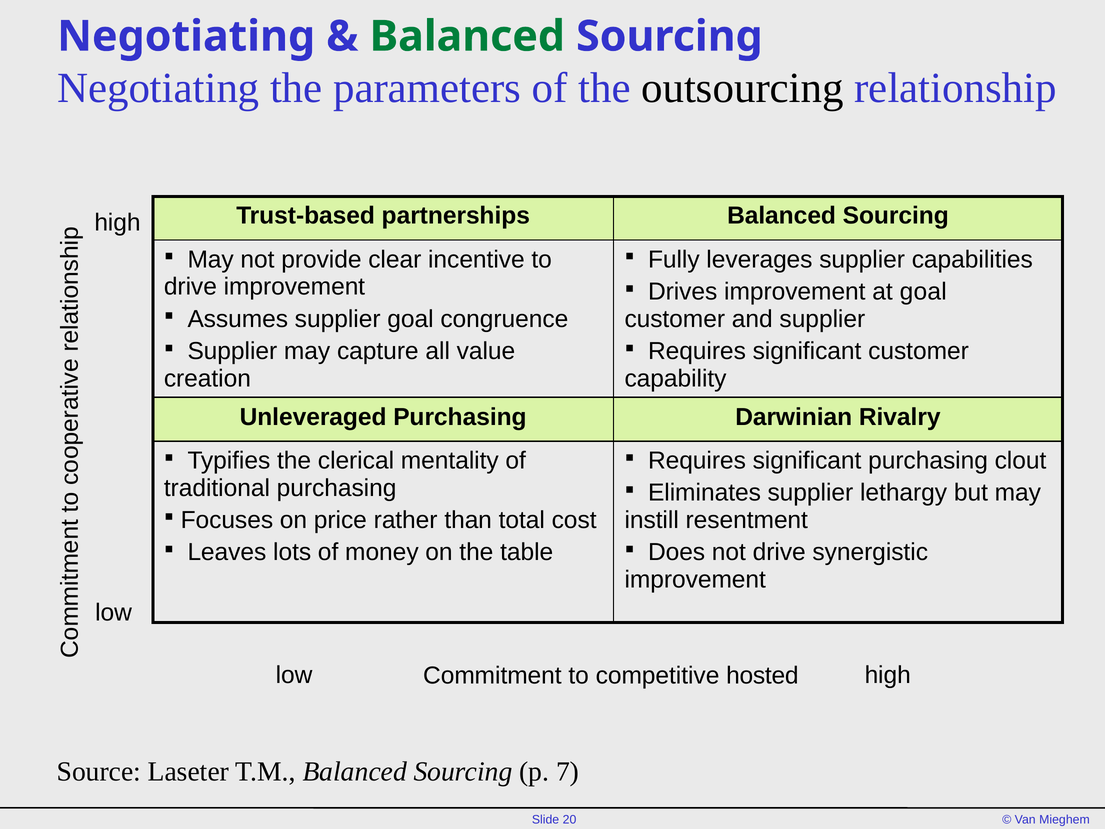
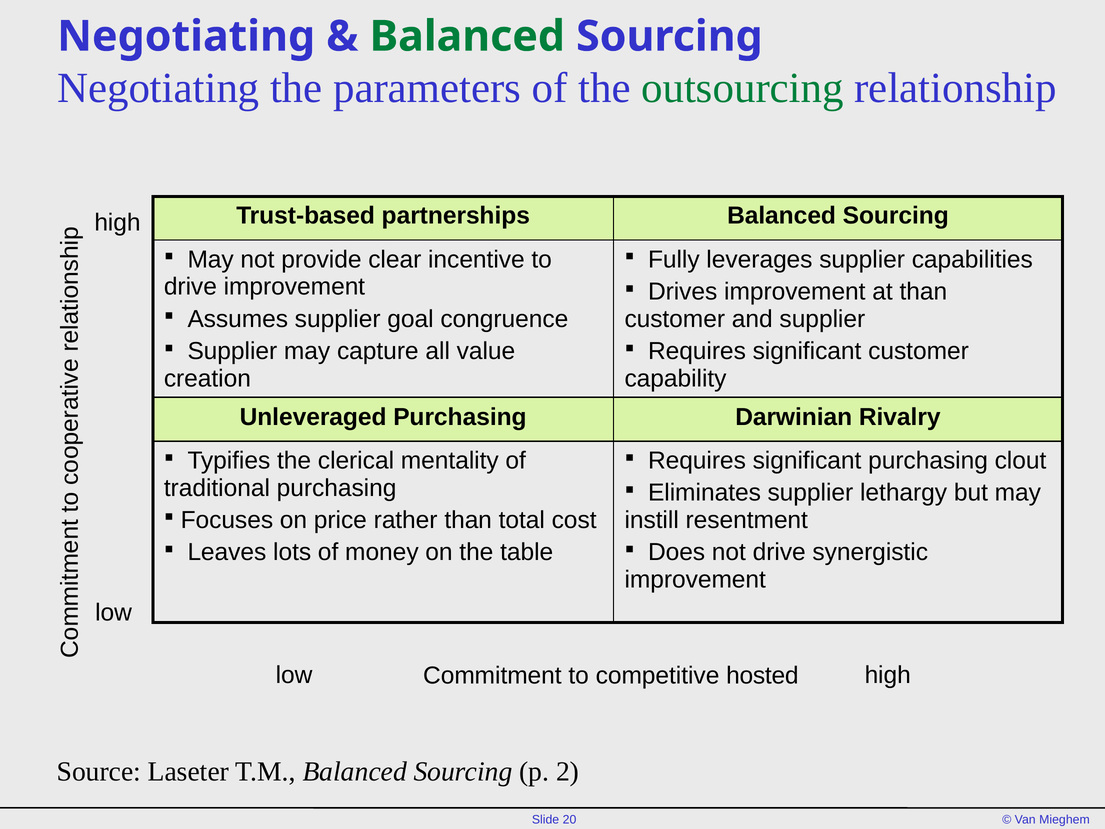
outsourcing colour: black -> green
at goal: goal -> than
7: 7 -> 2
